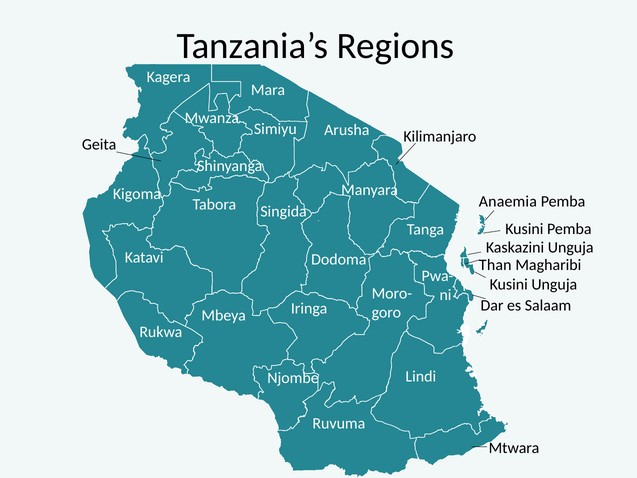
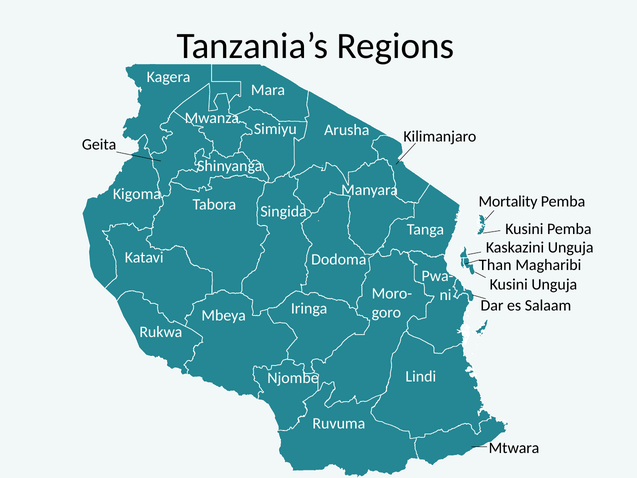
Anaemia: Anaemia -> Mortality
